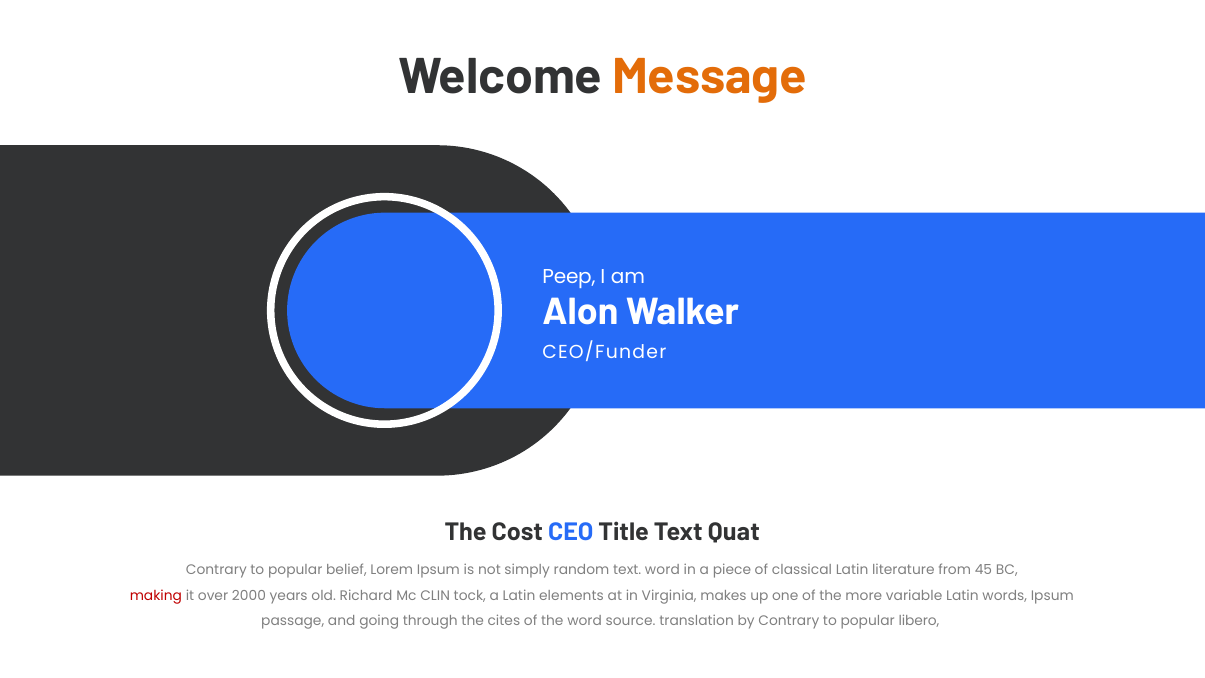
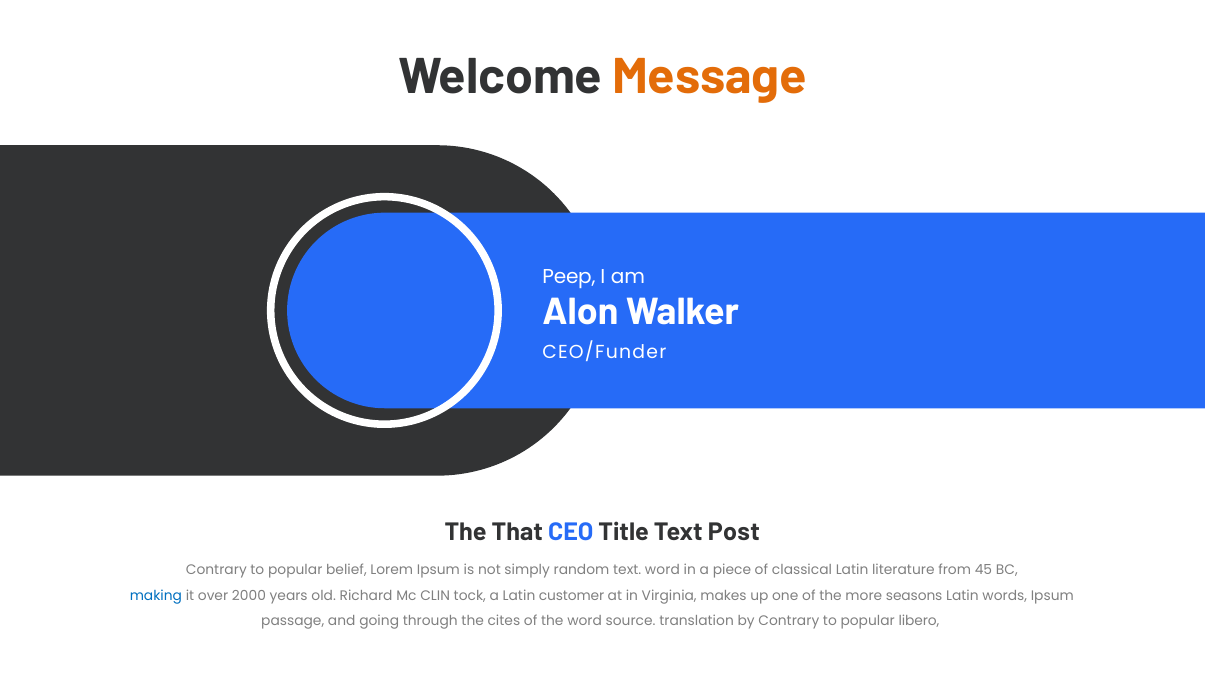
Cost: Cost -> That
Quat: Quat -> Post
making colour: red -> blue
elements: elements -> customer
variable: variable -> seasons
